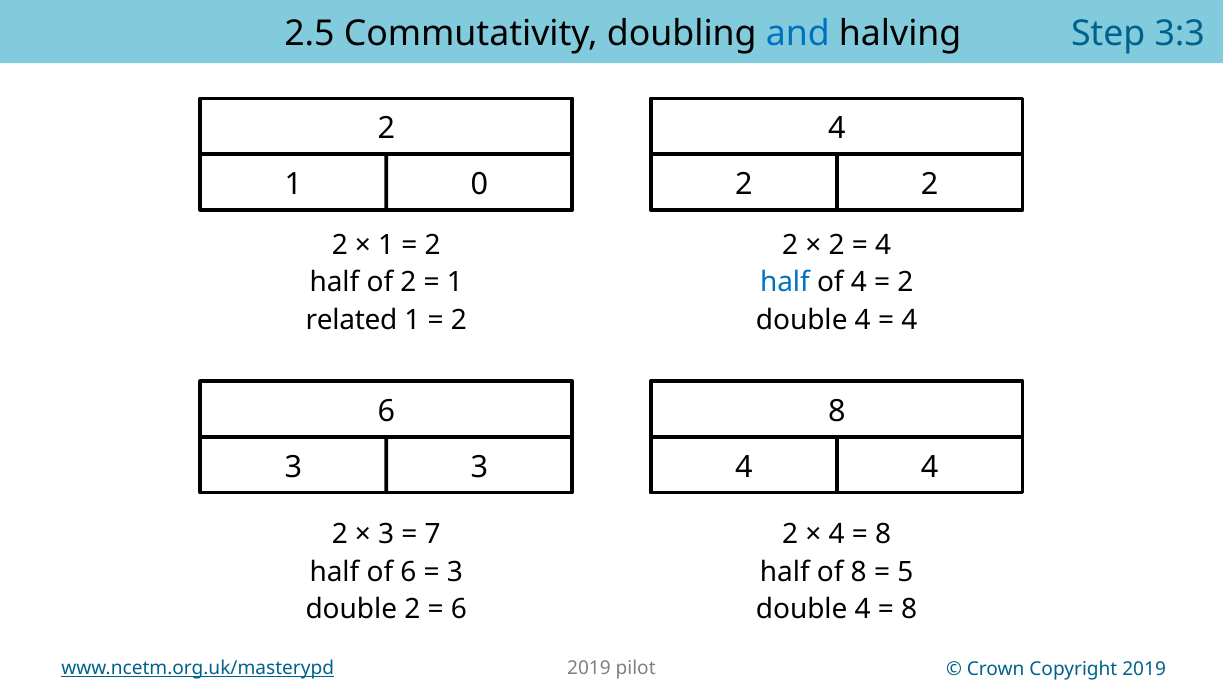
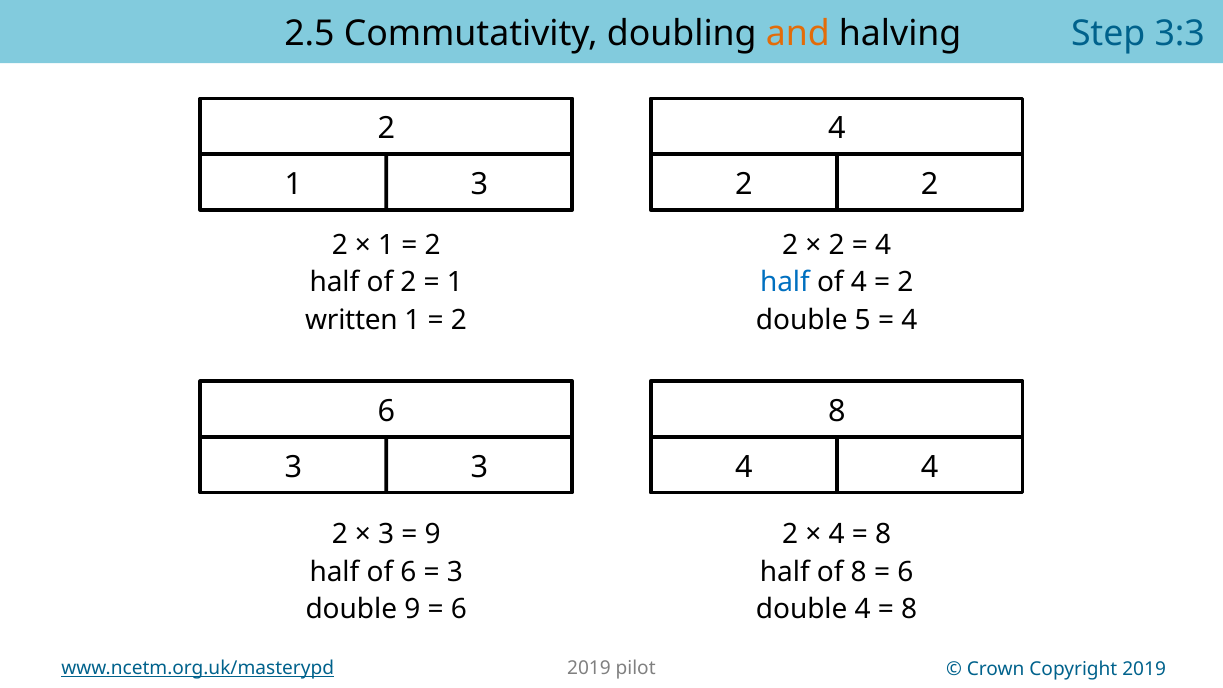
and colour: blue -> orange
1 0: 0 -> 3
related: related -> written
4 at (863, 320): 4 -> 5
7 at (433, 534): 7 -> 9
5 at (905, 572): 5 -> 6
double 2: 2 -> 9
